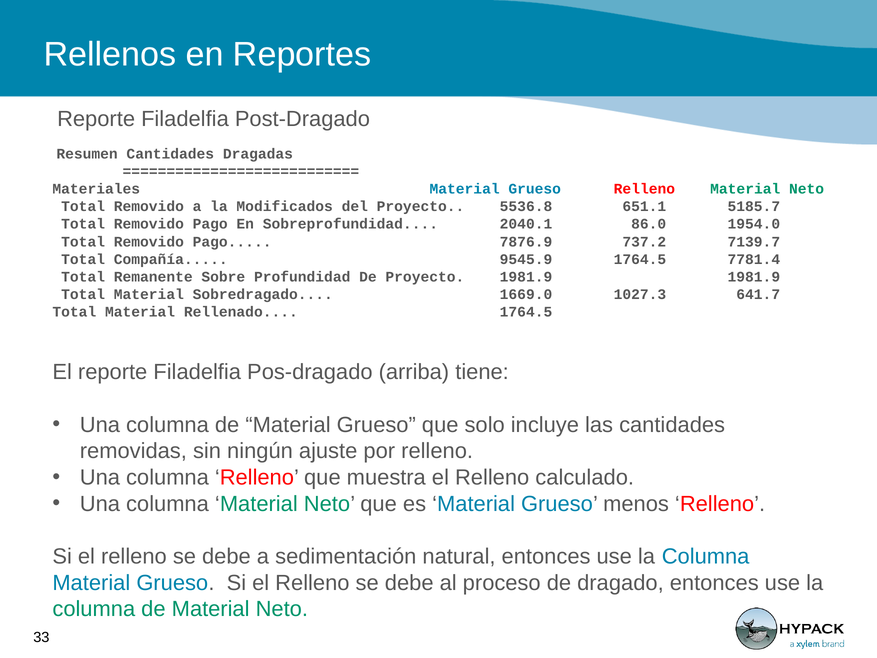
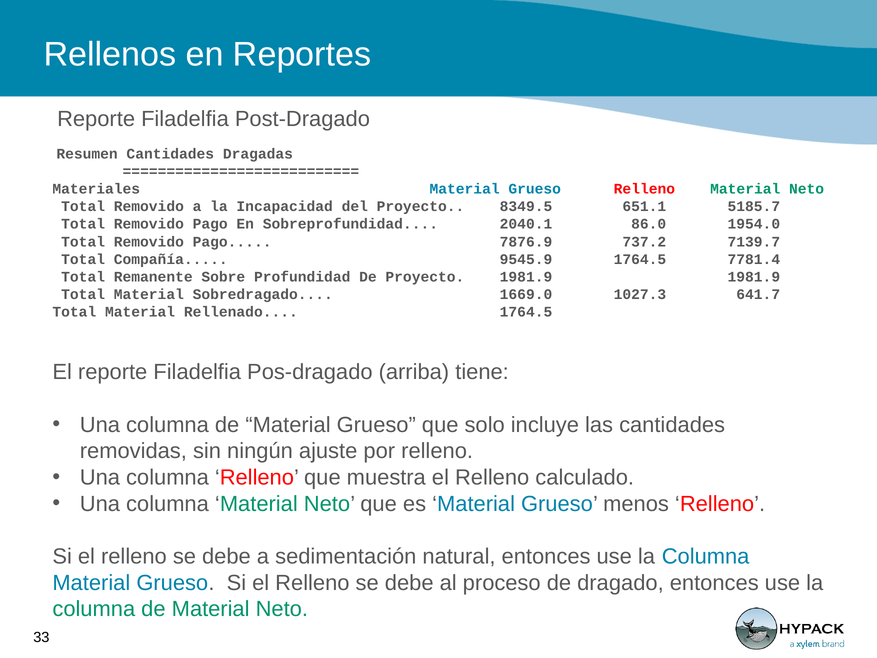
Modificados: Modificados -> Incapacidad
5536.8: 5536.8 -> 8349.5
